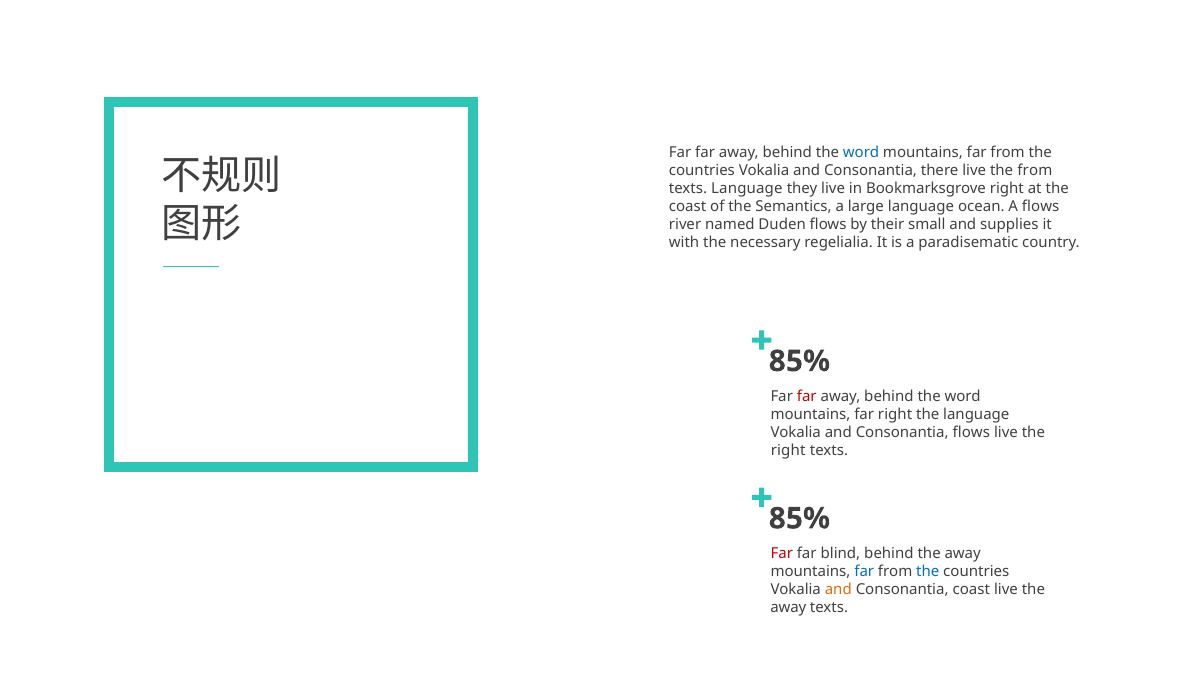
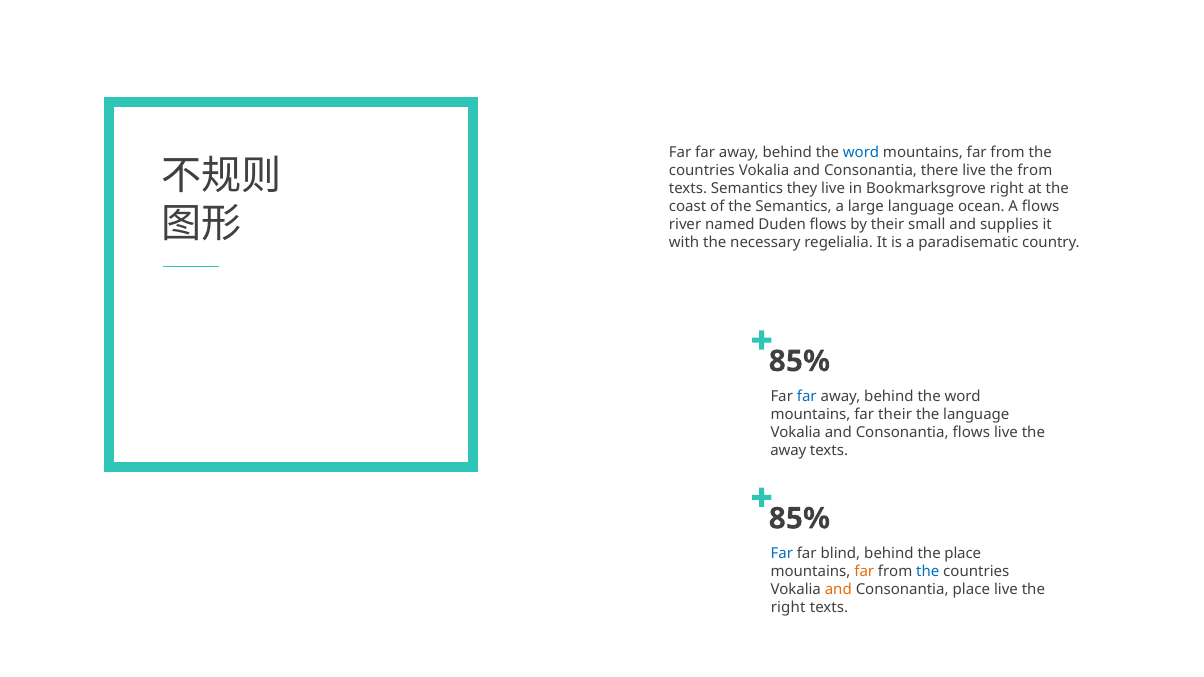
texts Language: Language -> Semantics
far at (807, 397) colour: red -> blue
far right: right -> their
right at (788, 451): right -> away
Far at (782, 554) colour: red -> blue
behind the away: away -> place
far at (864, 572) colour: blue -> orange
Consonantia coast: coast -> place
away at (788, 608): away -> right
